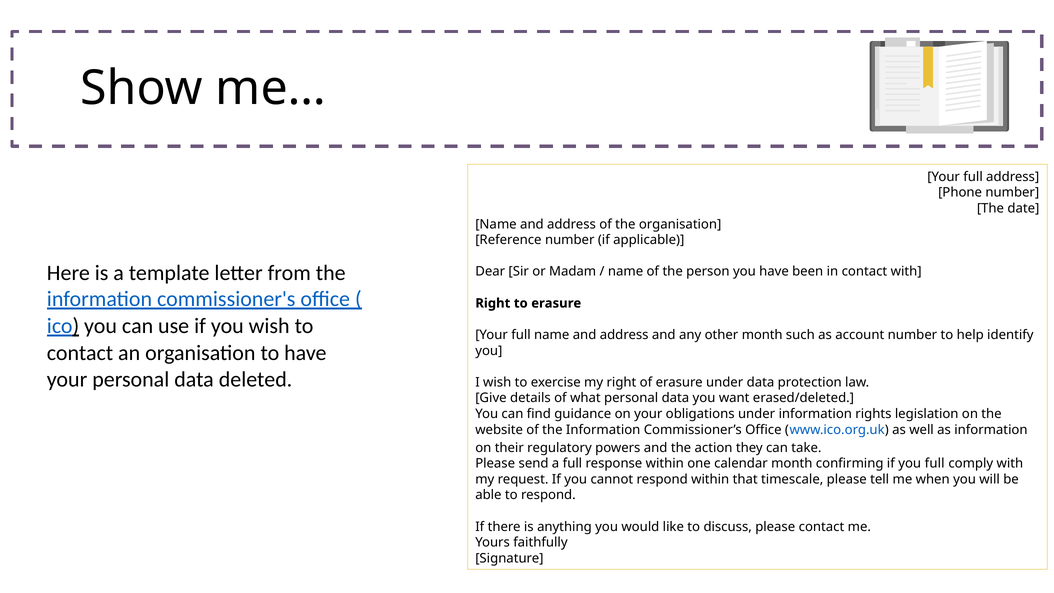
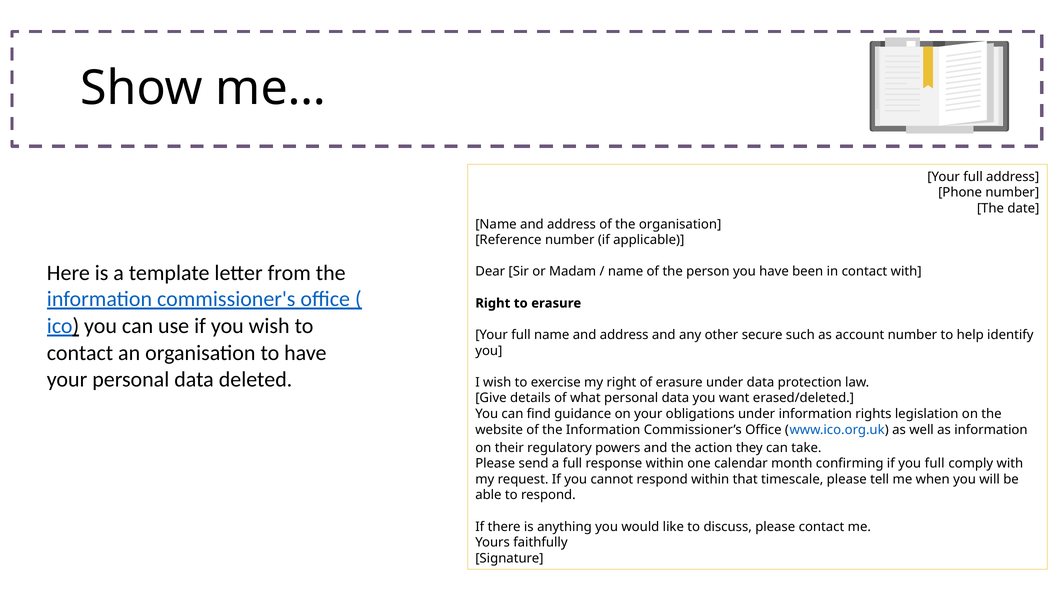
other month: month -> secure
